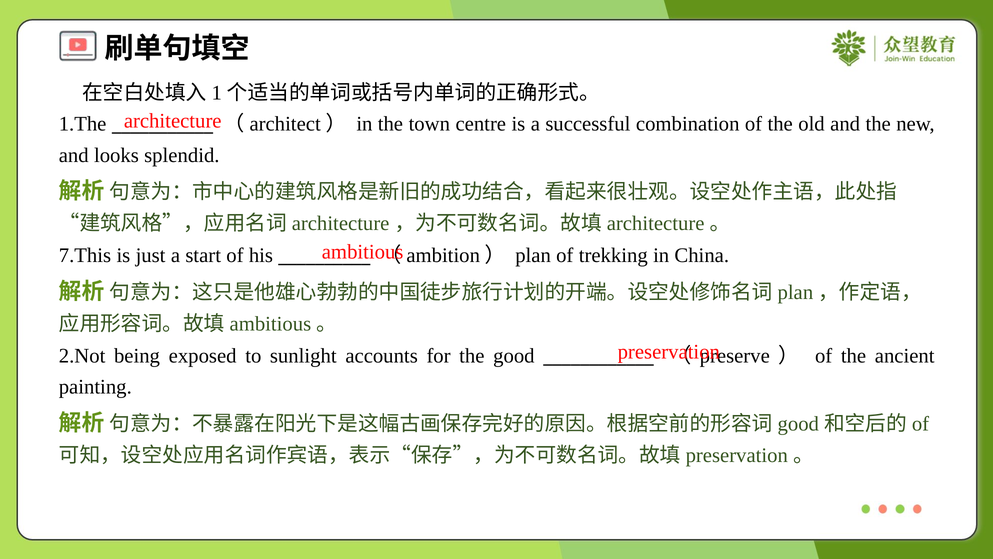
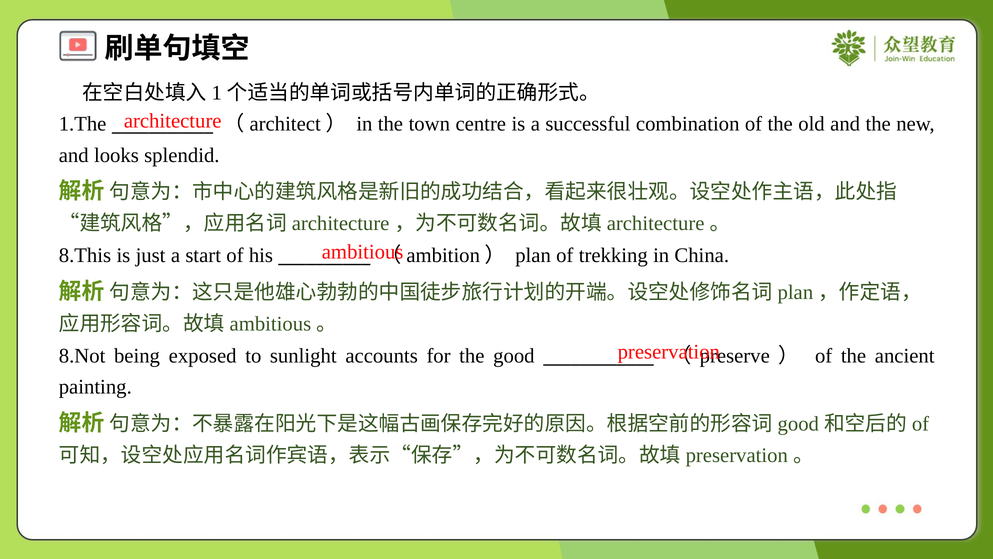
7.This: 7.This -> 8.This
2.Not: 2.Not -> 8.Not
